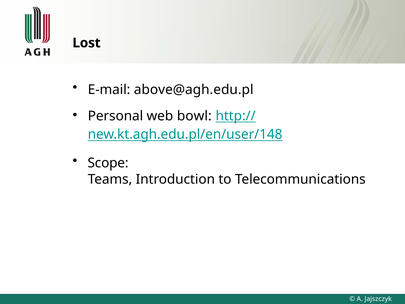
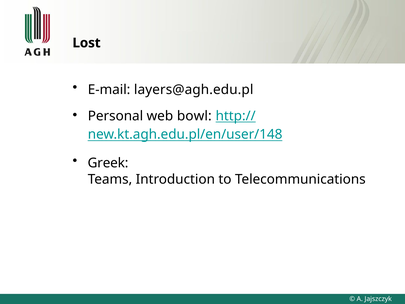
above@agh.edu.pl: above@agh.edu.pl -> layers@agh.edu.pl
Scope: Scope -> Greek
